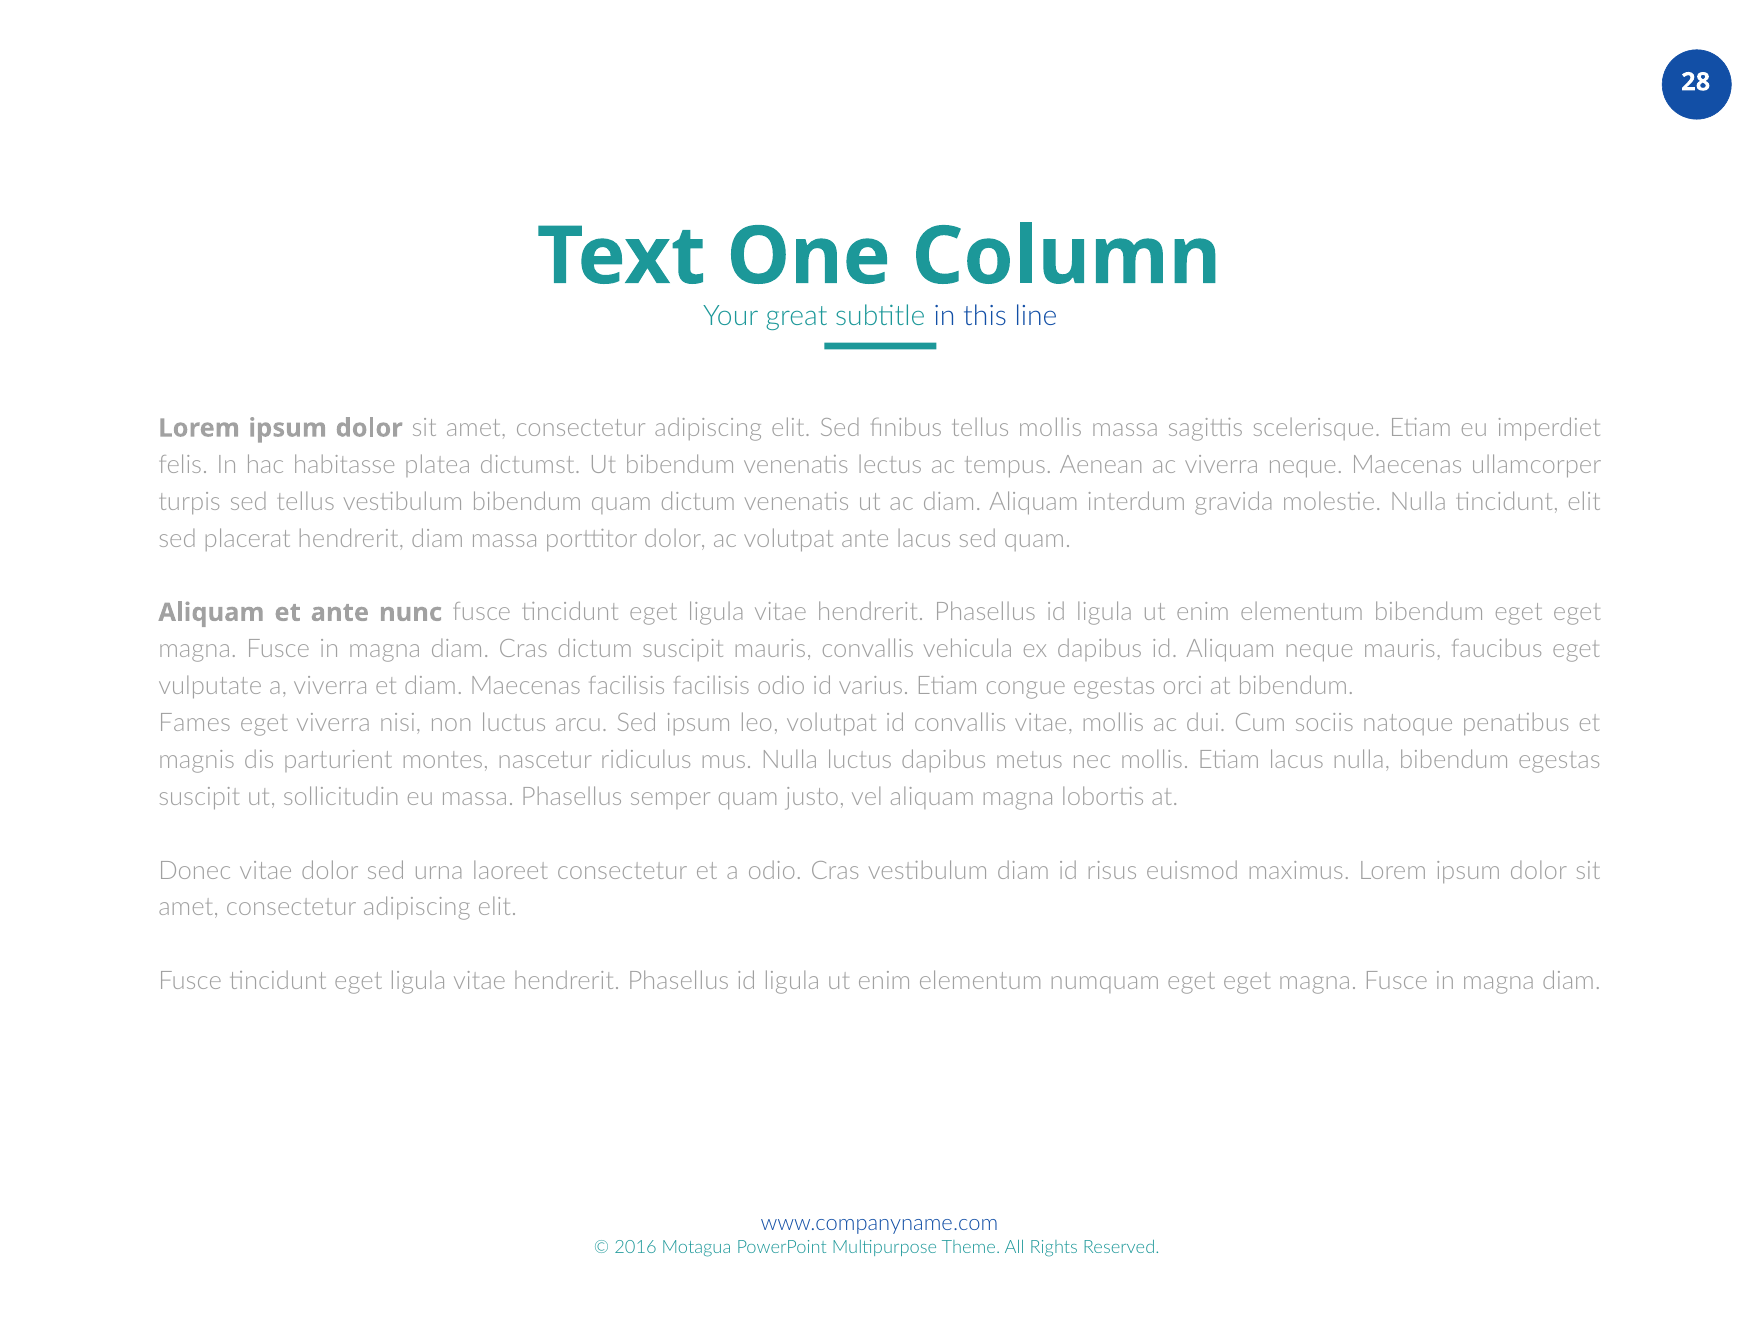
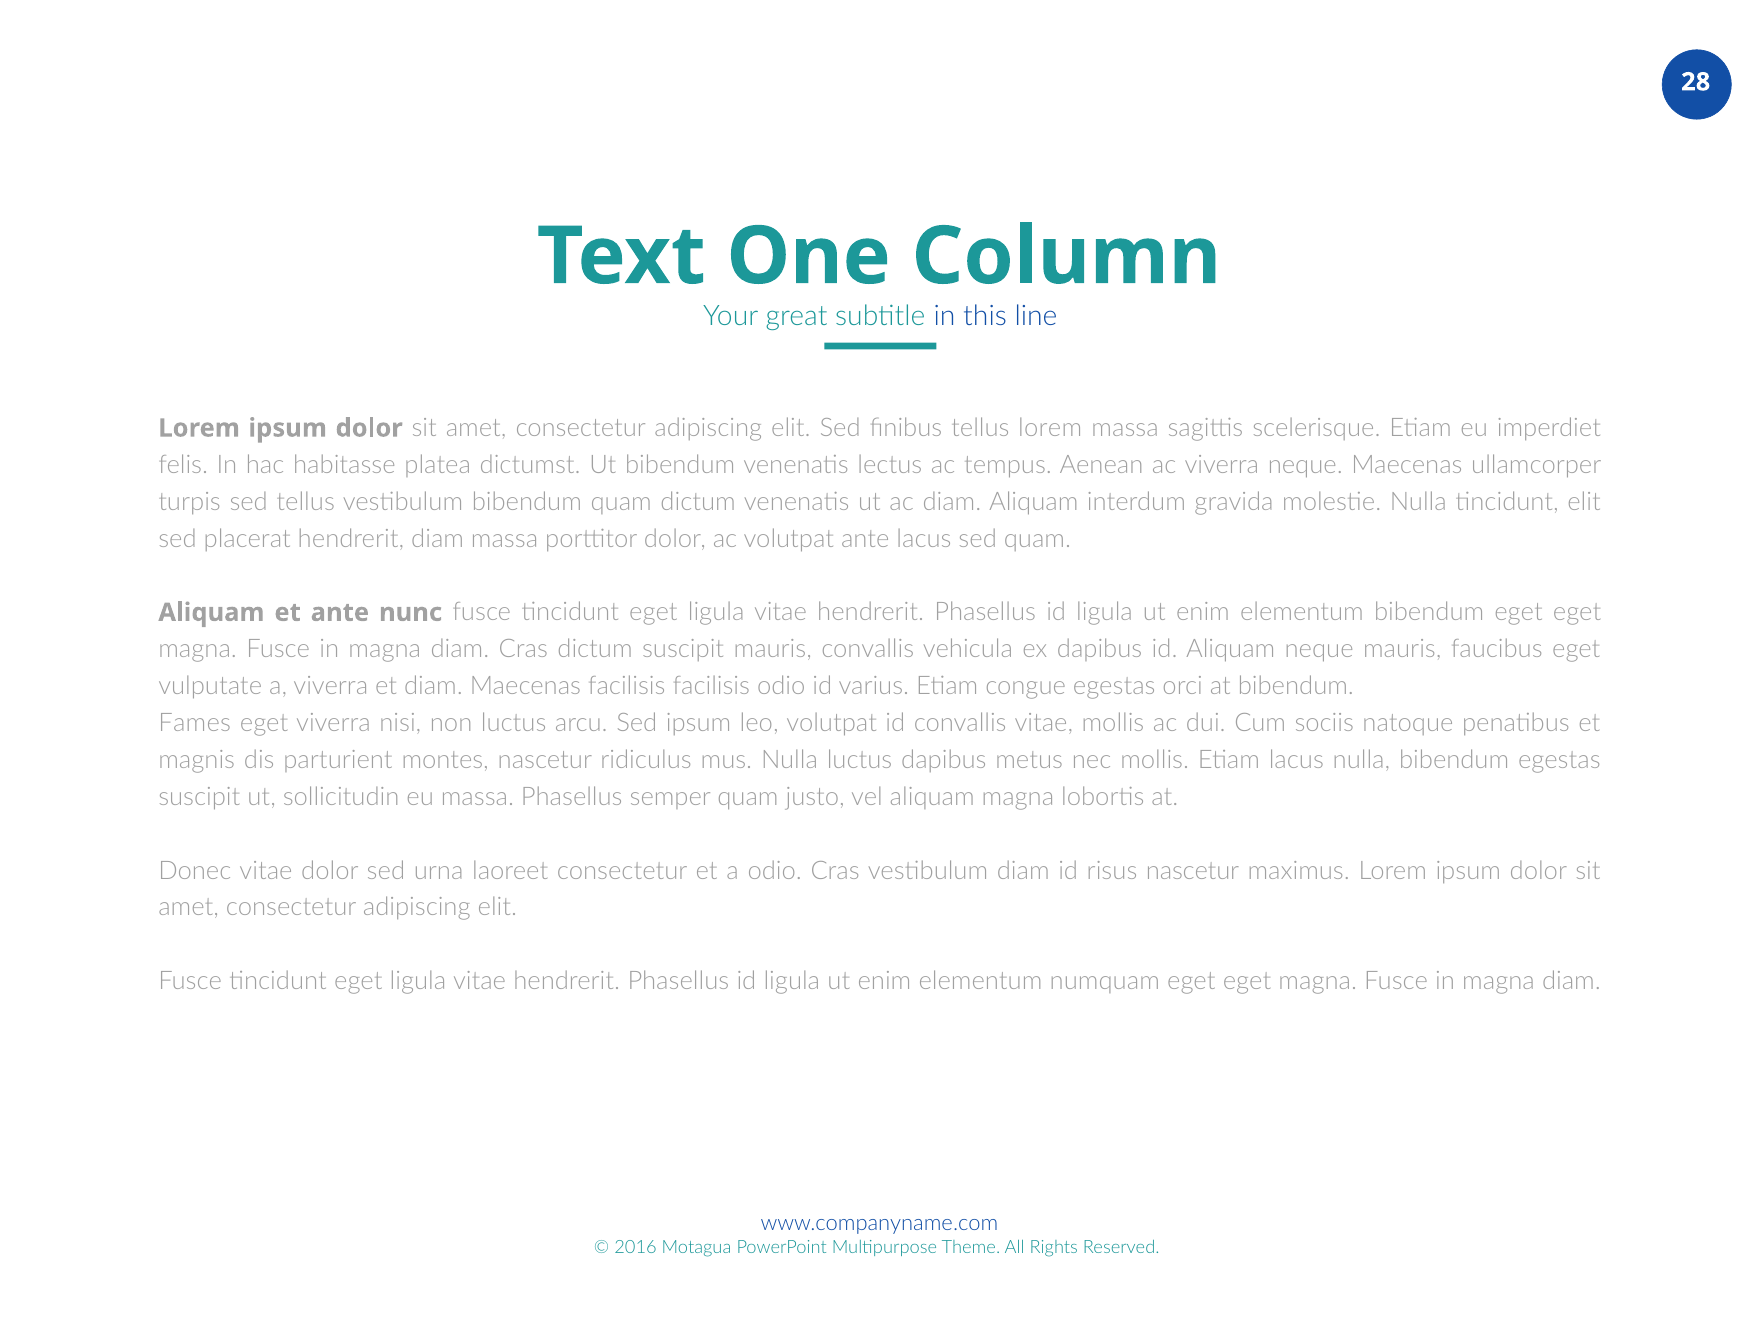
tellus mollis: mollis -> lorem
risus euismod: euismod -> nascetur
